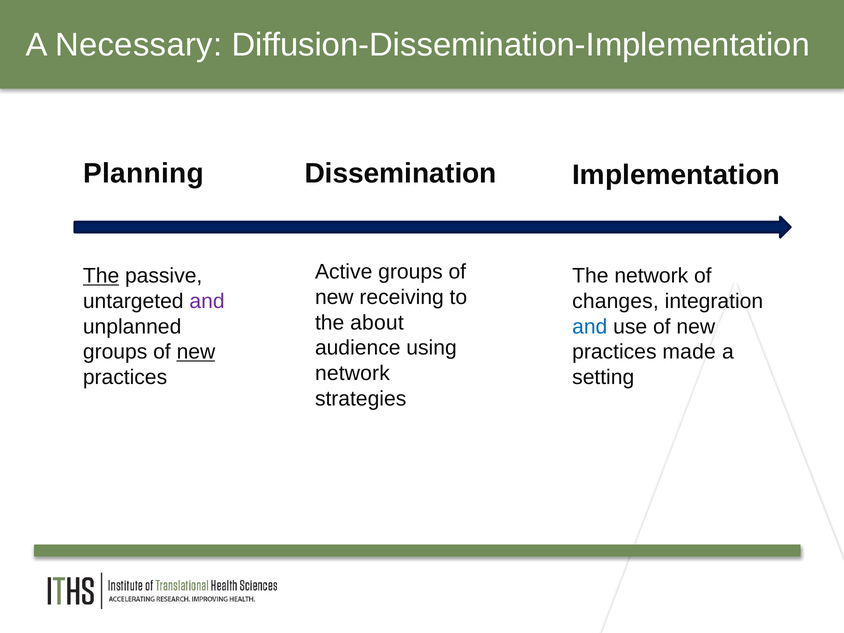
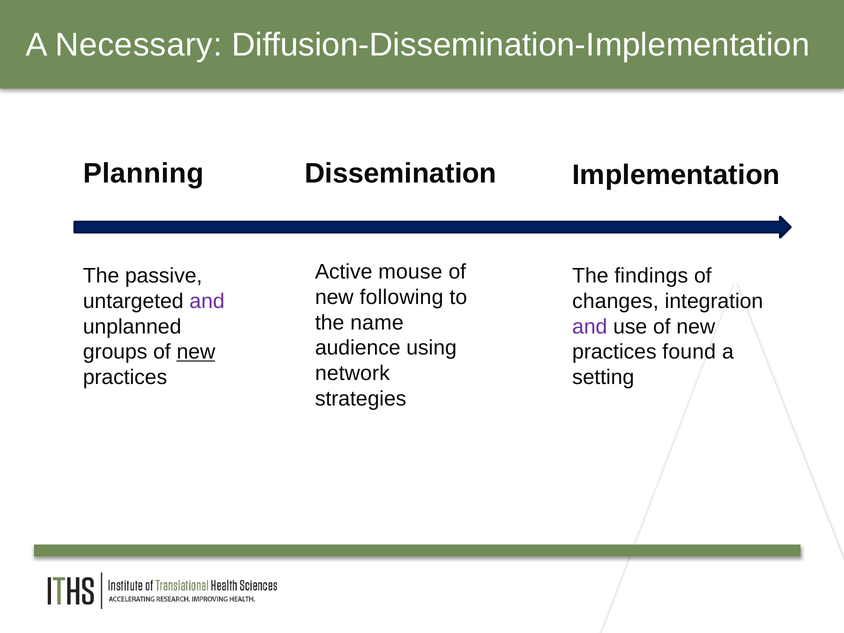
Active groups: groups -> mouse
The at (101, 276) underline: present -> none
The network: network -> findings
receiving: receiving -> following
about: about -> name
and at (590, 327) colour: blue -> purple
made: made -> found
